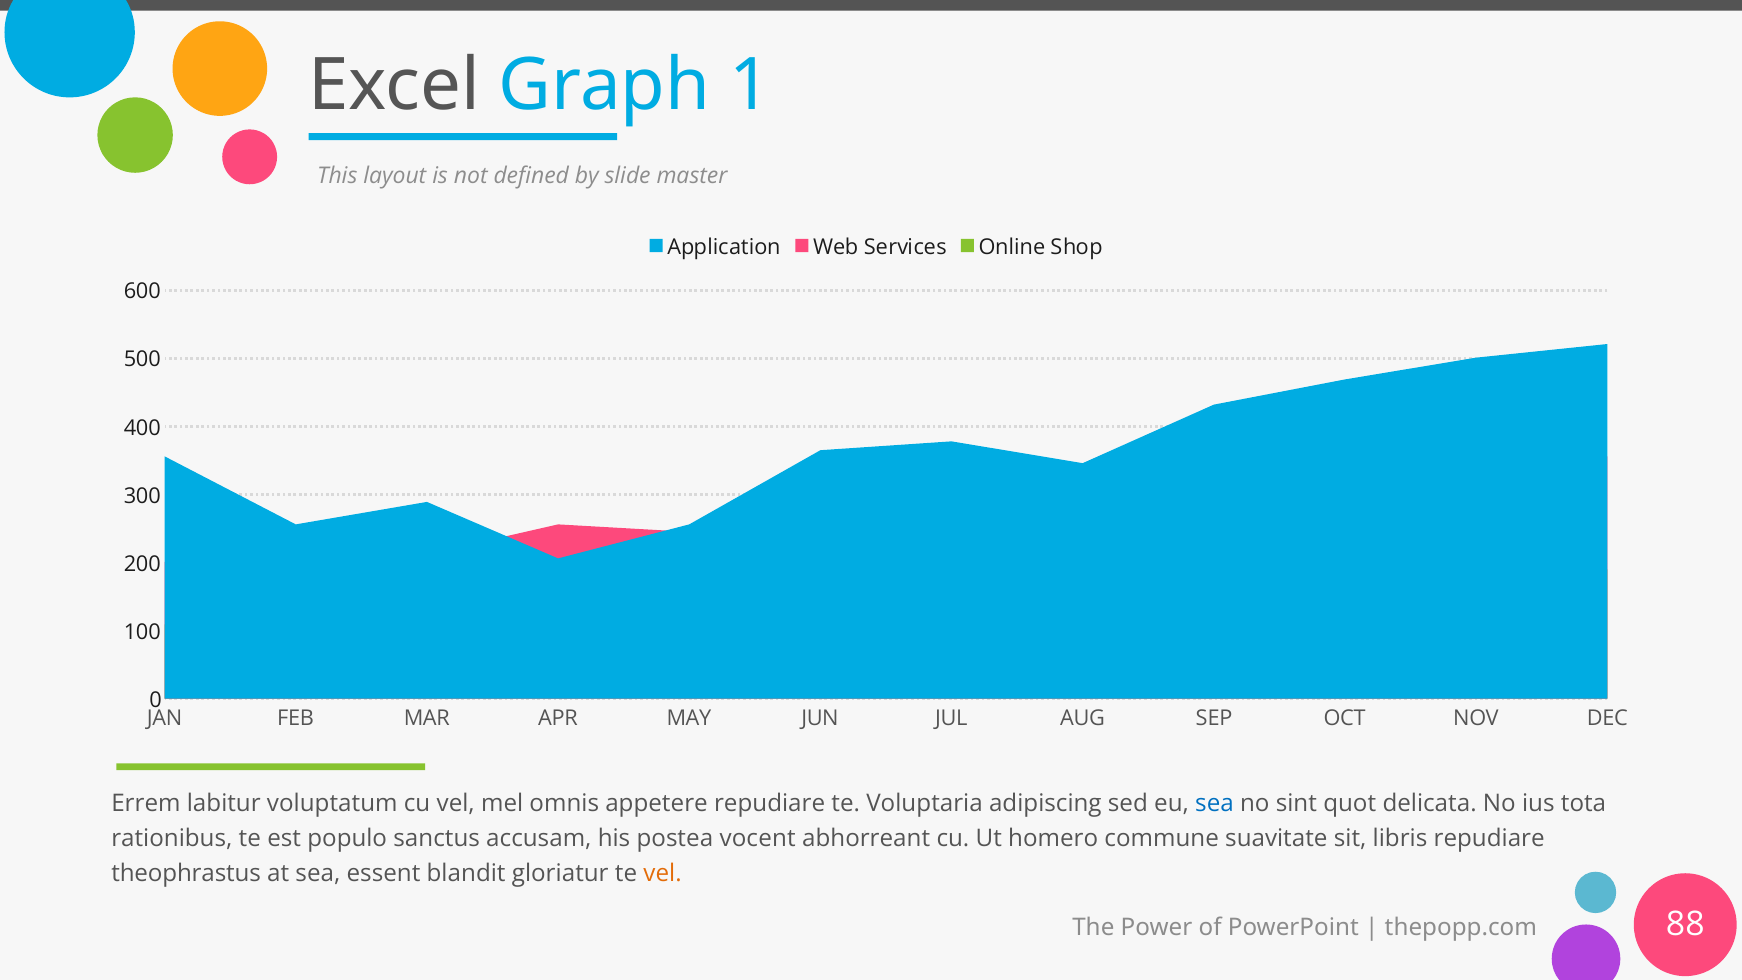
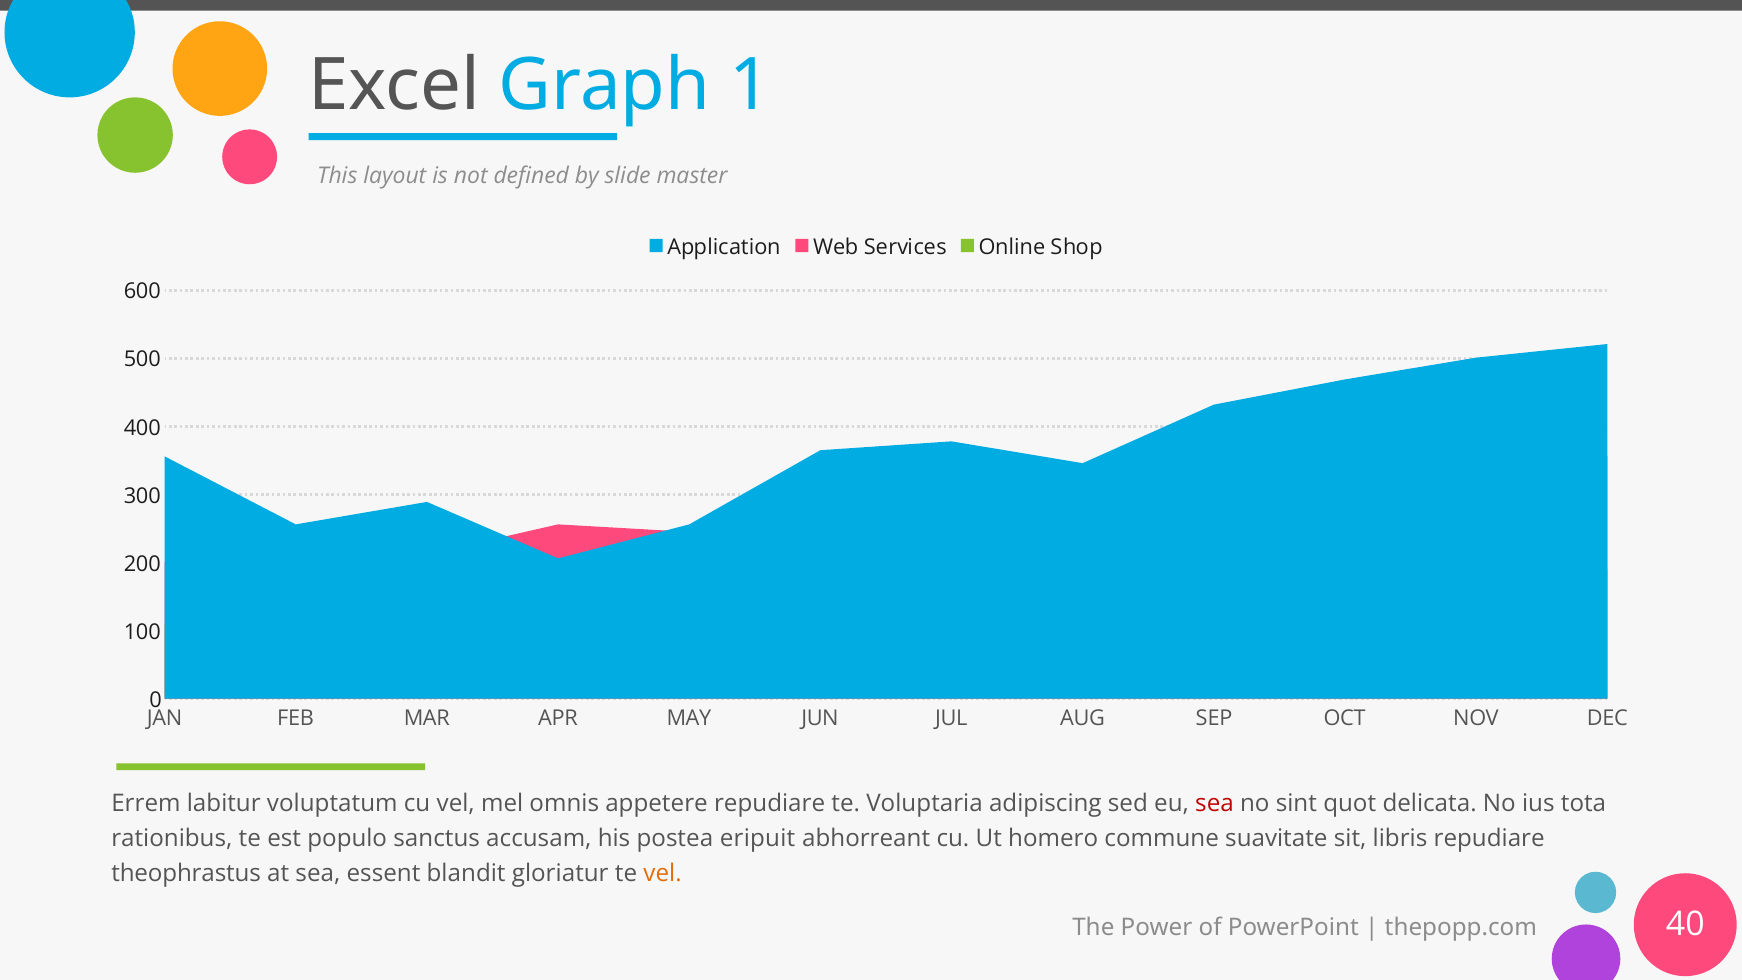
sea at (1215, 803) colour: blue -> red
vocent: vocent -> eripuit
88: 88 -> 40
